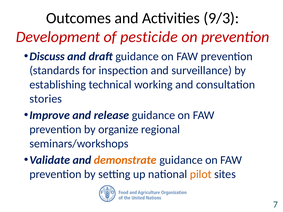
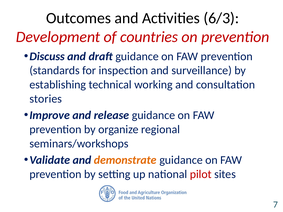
9/3: 9/3 -> 6/3
pesticide: pesticide -> countries
pilot colour: orange -> red
